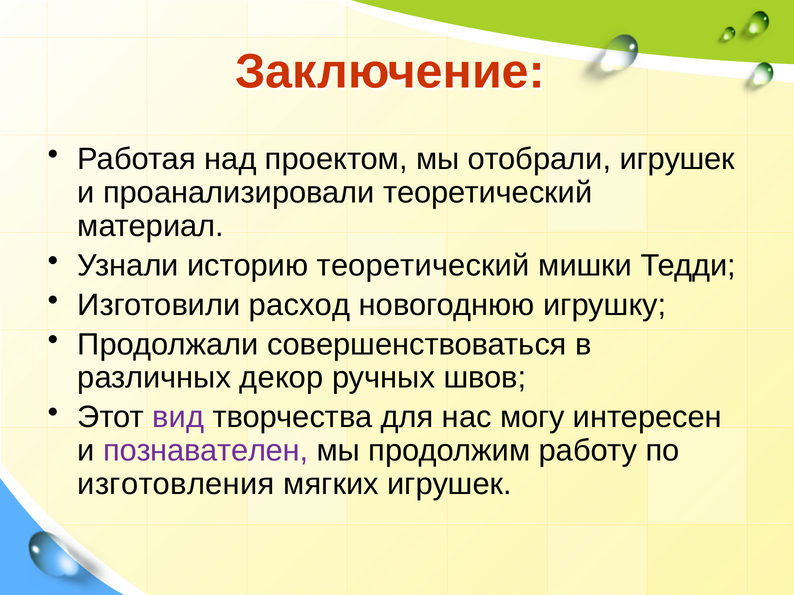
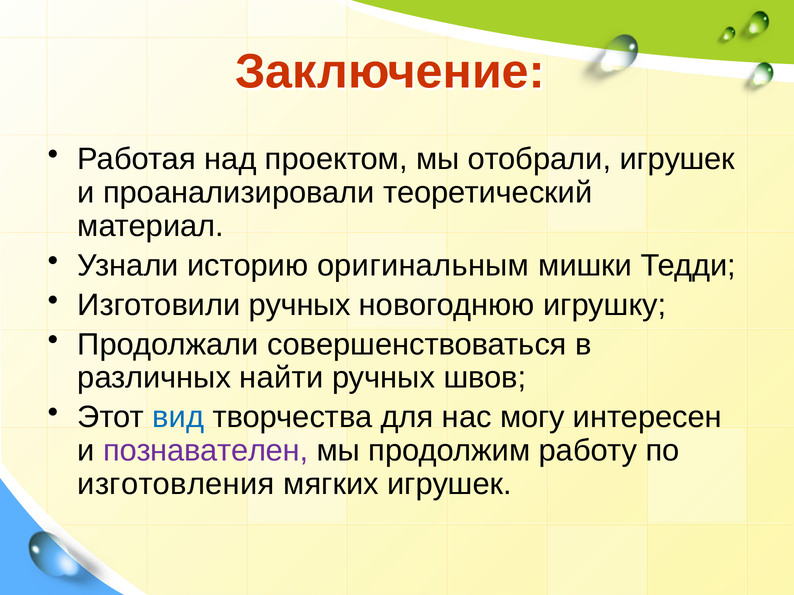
историю теоретический: теоретический -> оригинальным
Изготовили расход: расход -> ручных
декор: декор -> найти
вид colour: purple -> blue
